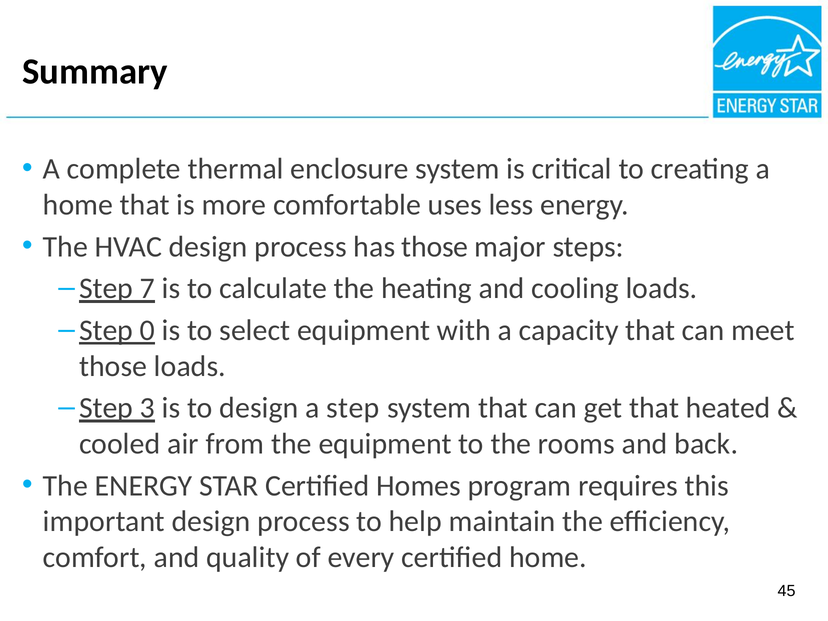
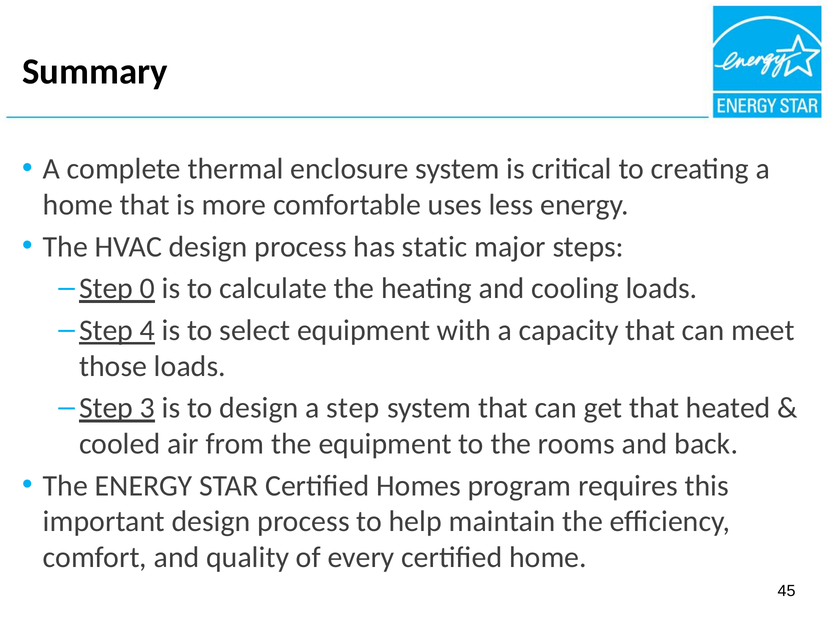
has those: those -> static
7: 7 -> 0
0: 0 -> 4
